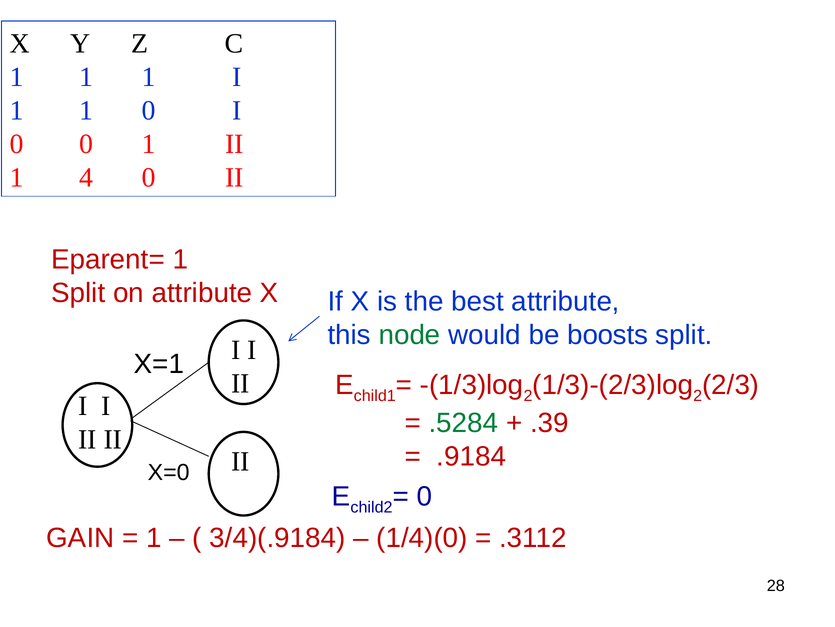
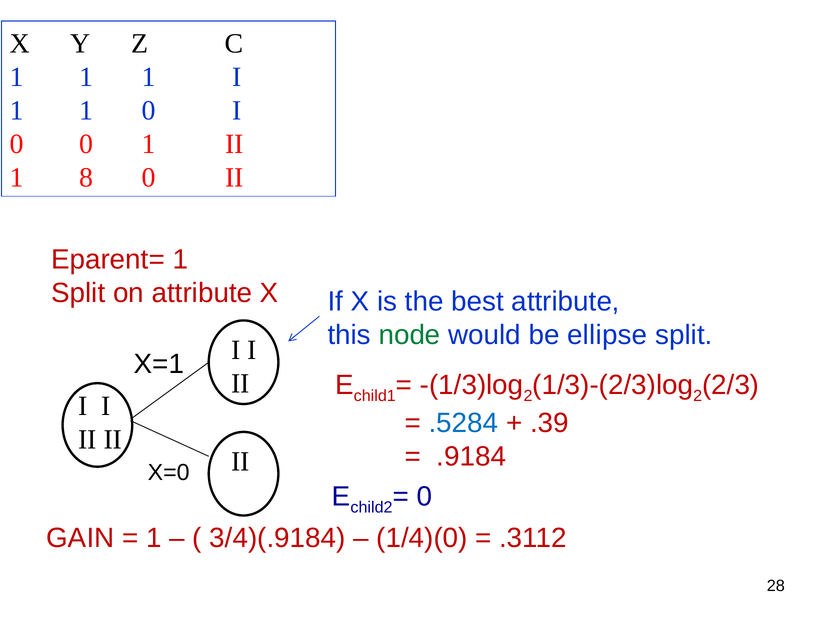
4: 4 -> 8
boosts: boosts -> ellipse
.5284 colour: green -> blue
